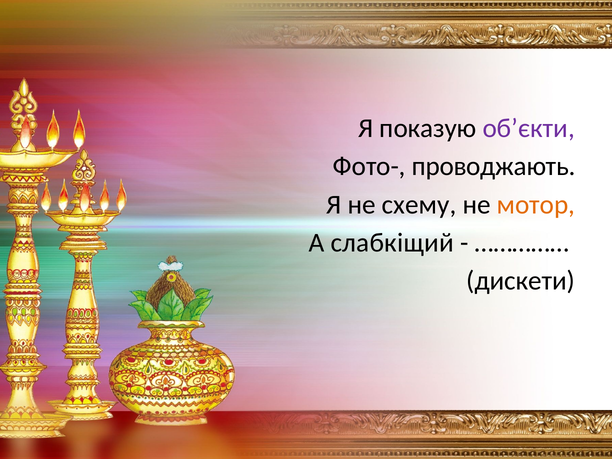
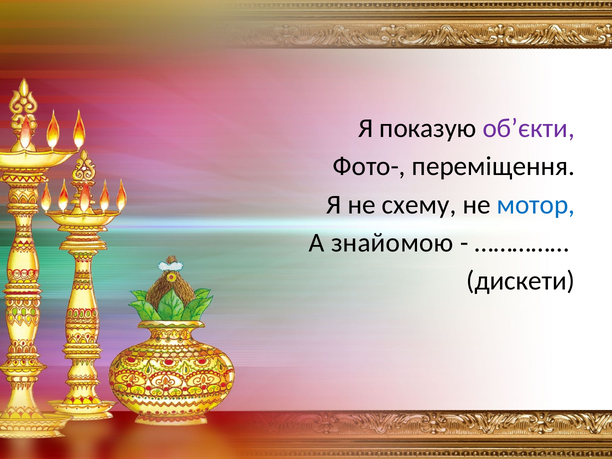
проводжають: проводжають -> переміщення
мотор colour: orange -> blue
слабкіщий: слабкіщий -> знайомою
